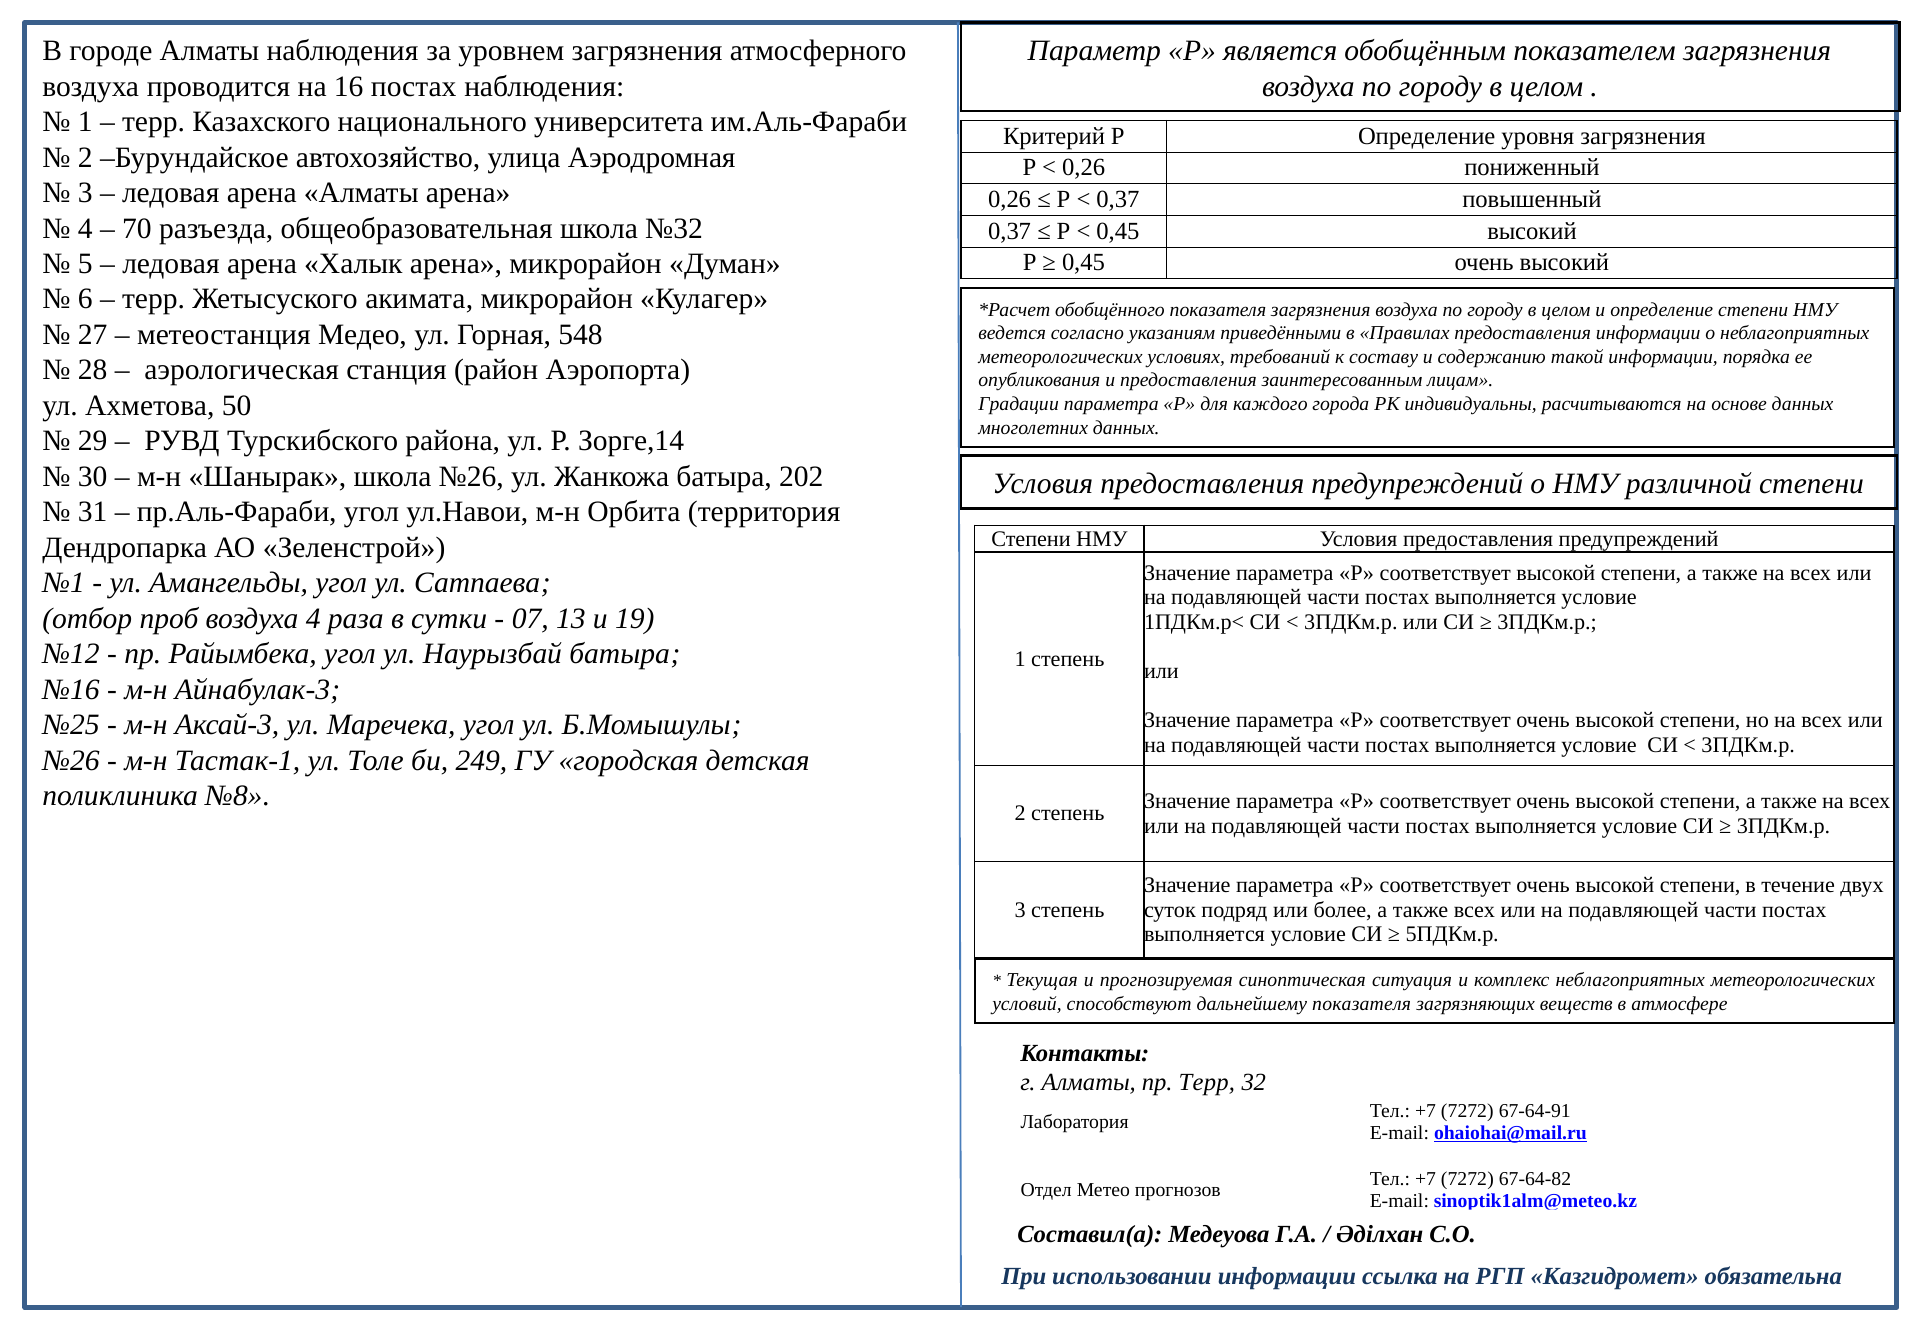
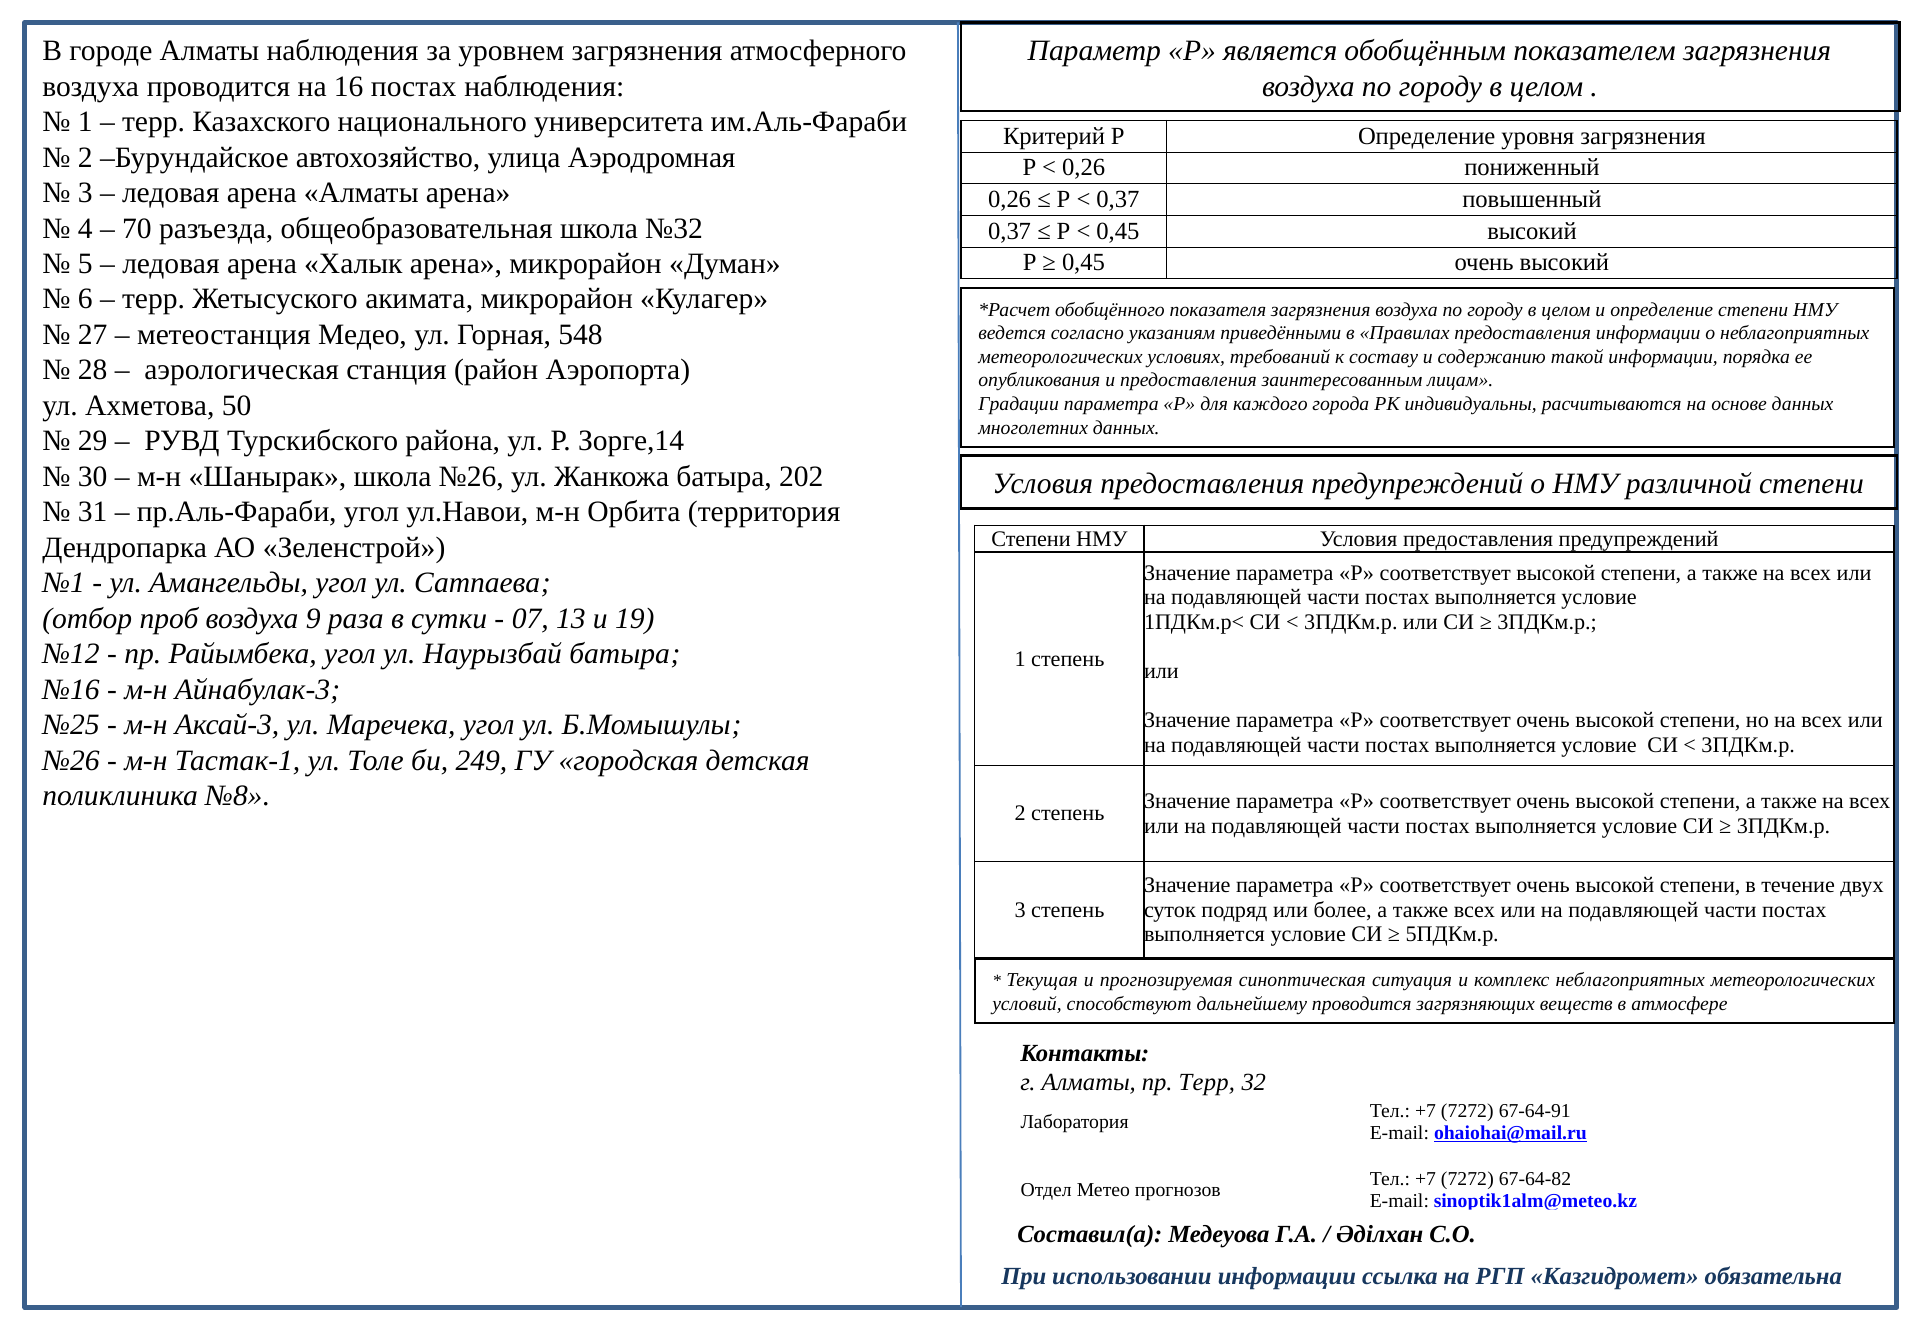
воздуха 4: 4 -> 9
дальнейшему показателя: показателя -> проводится
